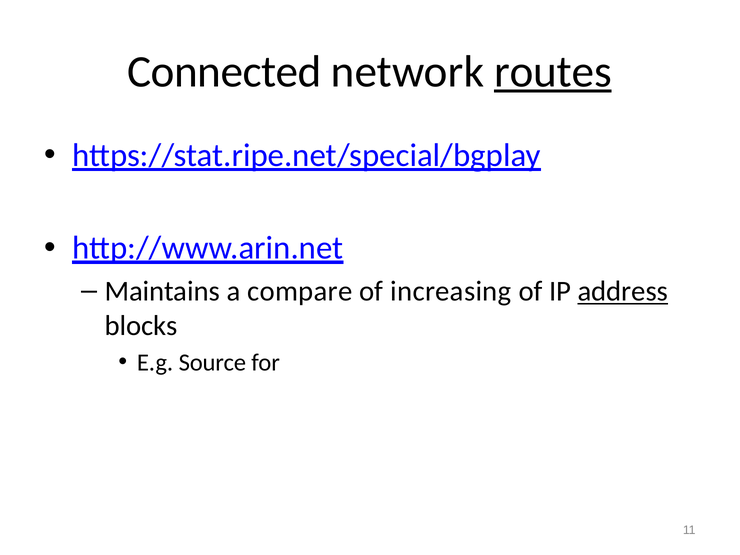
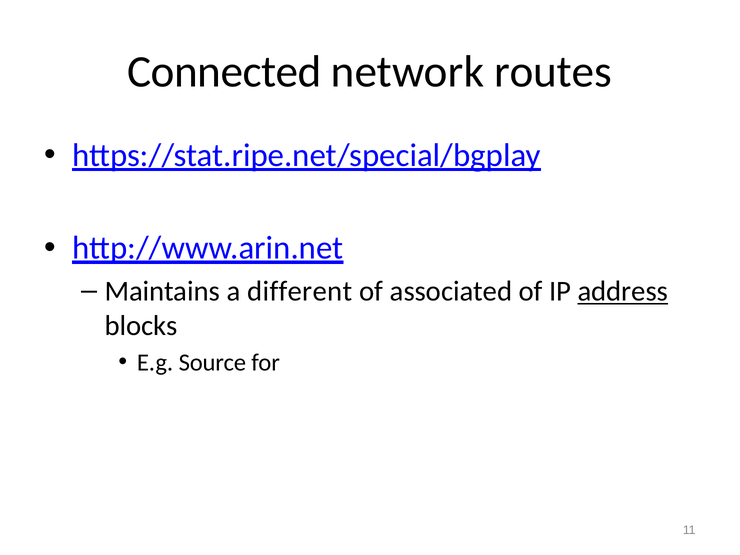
routes underline: present -> none
compare: compare -> different
increasing: increasing -> associated
